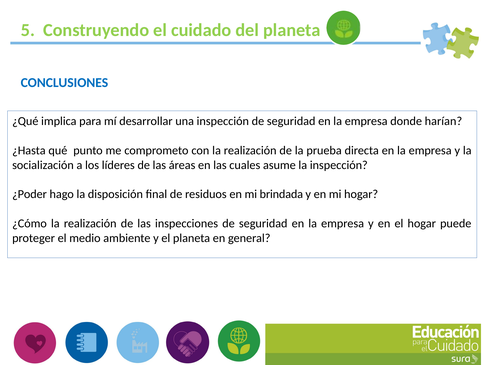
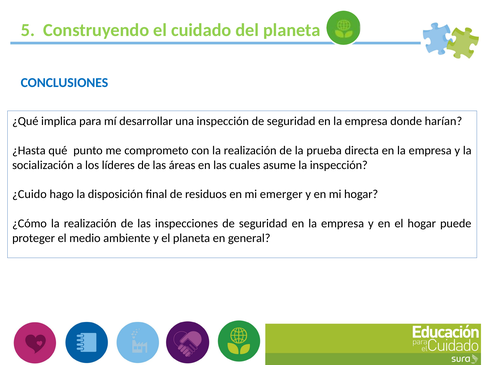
¿Poder: ¿Poder -> ¿Cuido
brindada: brindada -> emerger
